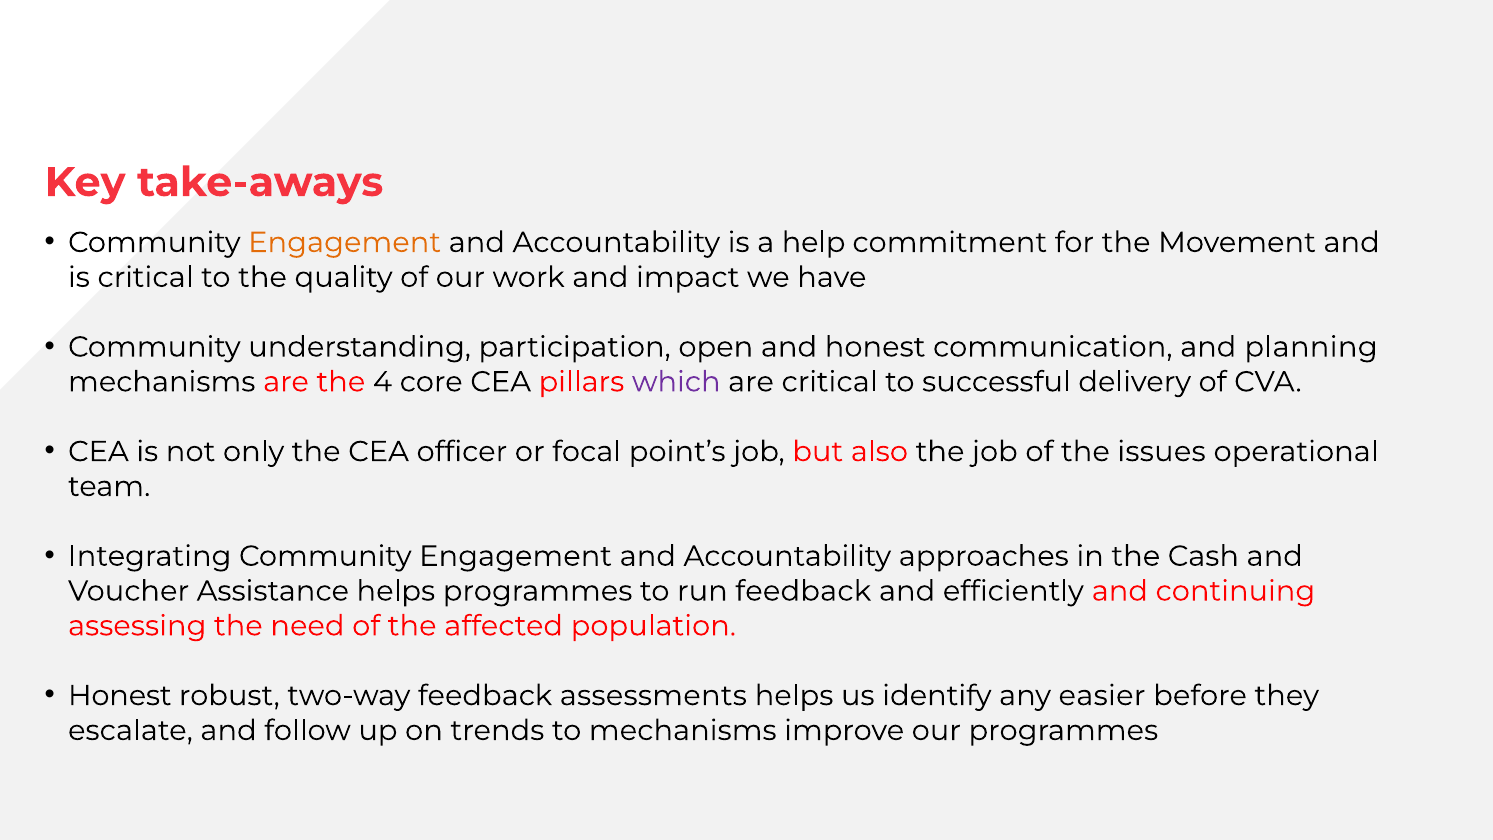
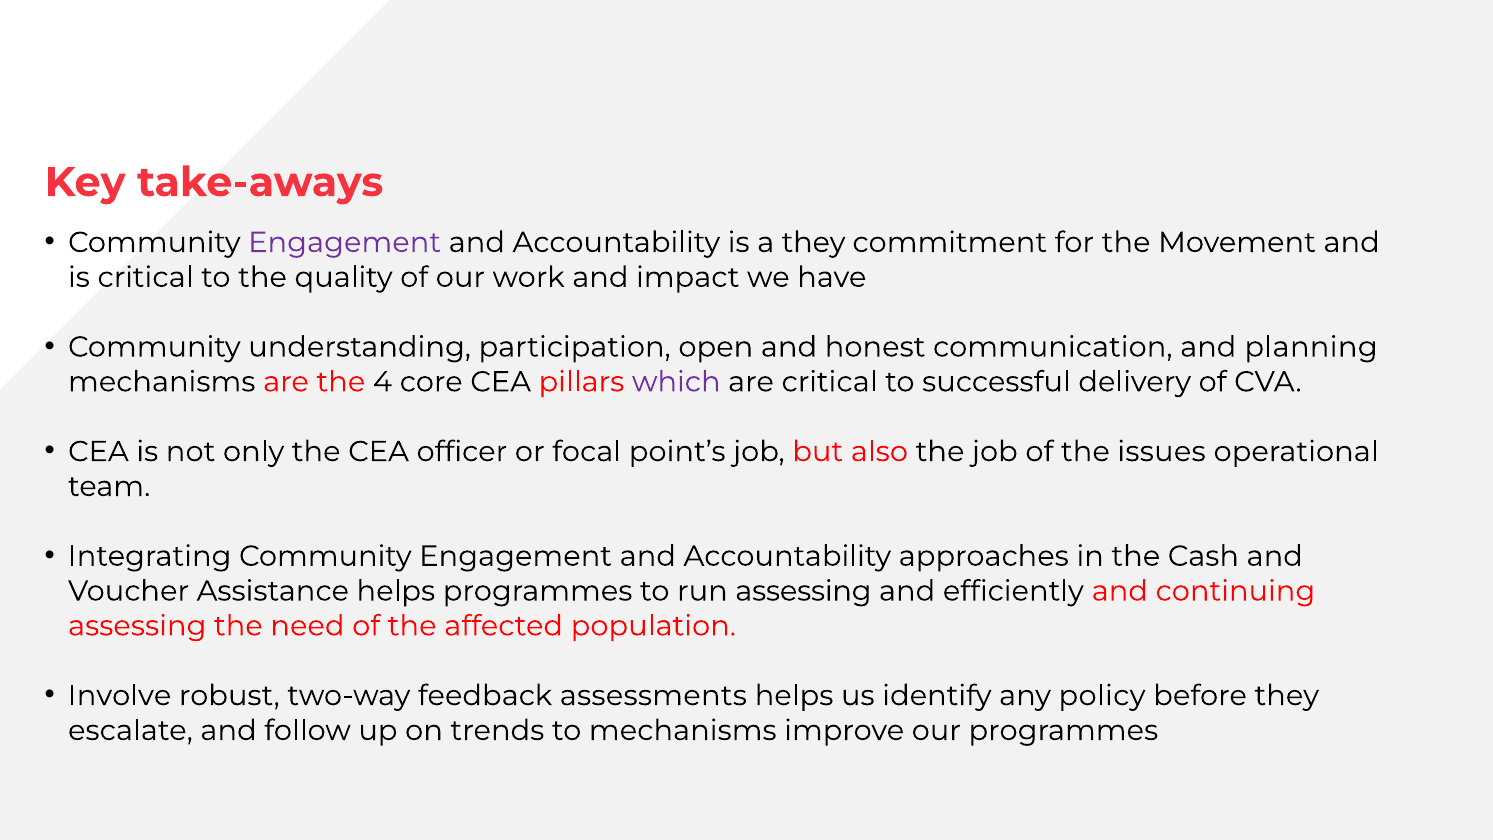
Engagement at (345, 242) colour: orange -> purple
a help: help -> they
run feedback: feedback -> assessing
Honest at (120, 696): Honest -> Involve
easier: easier -> policy
